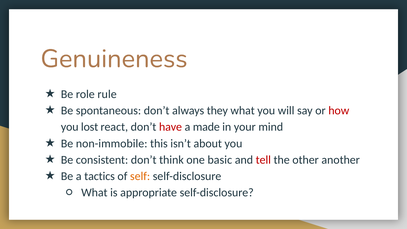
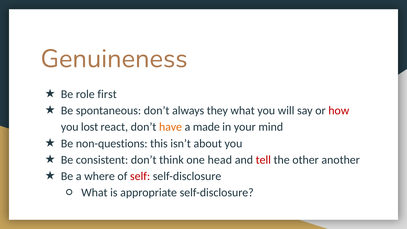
rule: rule -> first
have colour: red -> orange
non-immobile: non-immobile -> non-questions
basic: basic -> head
tactics: tactics -> where
self colour: orange -> red
